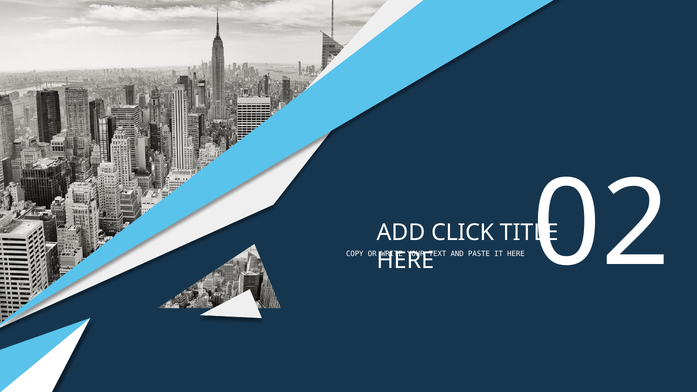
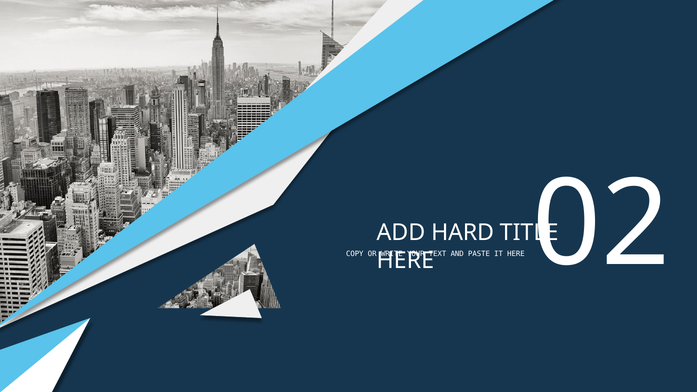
CLICK: CLICK -> HARD
